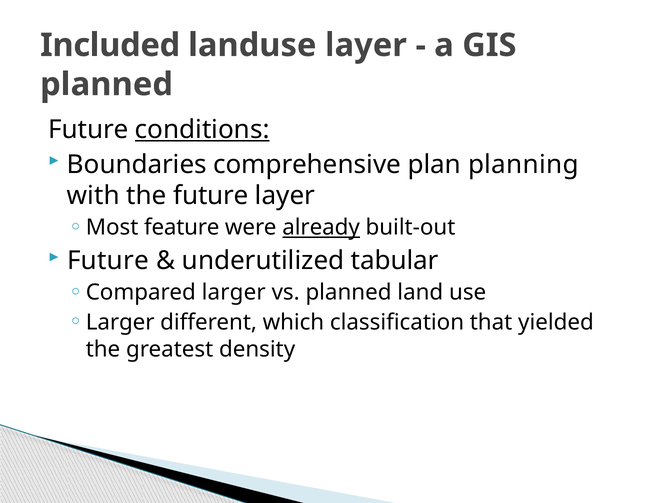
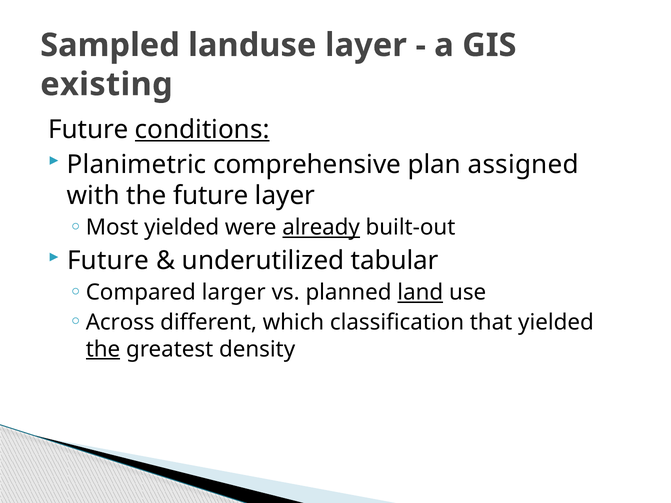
Included: Included -> Sampled
planned at (107, 84): planned -> existing
Boundaries: Boundaries -> Planimetric
planning: planning -> assigned
Most feature: feature -> yielded
land underline: none -> present
Larger at (120, 322): Larger -> Across
the at (103, 349) underline: none -> present
